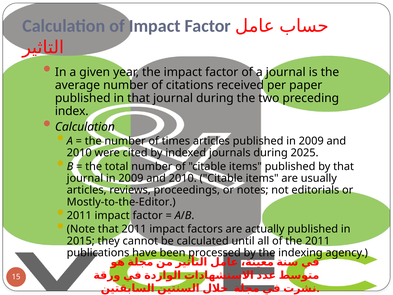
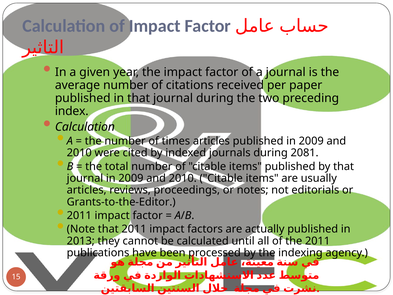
2025: 2025 -> 2081
Mostly-to-the-Editor: Mostly-to-the-Editor -> Grants-to-the-Editor
2015: 2015 -> 2013
